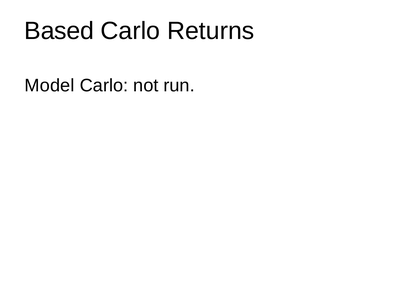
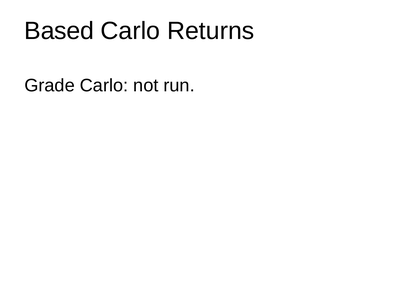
Model: Model -> Grade
